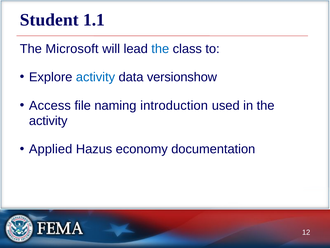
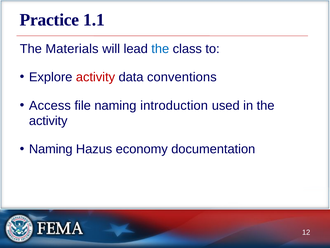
Student: Student -> Practice
Microsoft: Microsoft -> Materials
activity at (95, 77) colour: blue -> red
versionshow: versionshow -> conventions
Applied at (51, 149): Applied -> Naming
